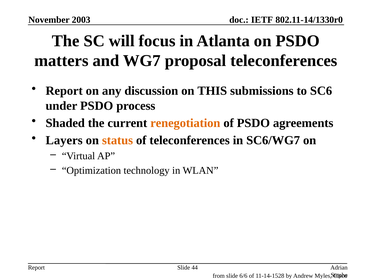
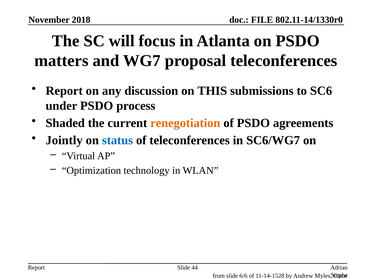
2003: 2003 -> 2018
IETF: IETF -> FILE
Layers: Layers -> Jointly
status colour: orange -> blue
